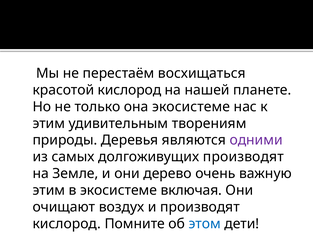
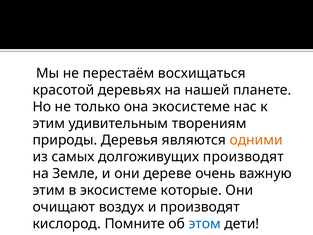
красотой кислород: кислород -> деревьях
одними colour: purple -> orange
дерево: дерево -> дереве
включая: включая -> которые
